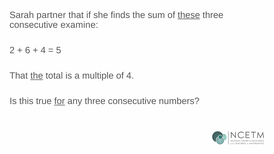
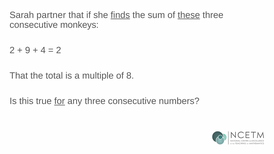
finds underline: none -> present
examine: examine -> monkeys
6: 6 -> 9
5 at (59, 50): 5 -> 2
the at (37, 76) underline: present -> none
of 4: 4 -> 8
